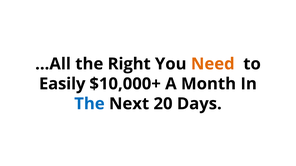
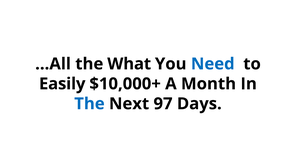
Right: Right -> What
Need colour: orange -> blue
20: 20 -> 97
